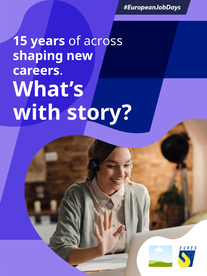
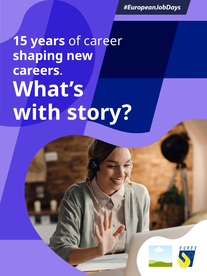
across: across -> career
